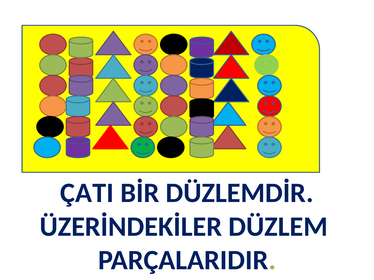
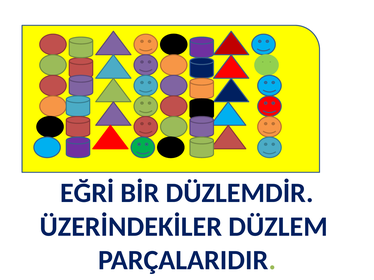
ÇATI: ÇATI -> EĞRİ
